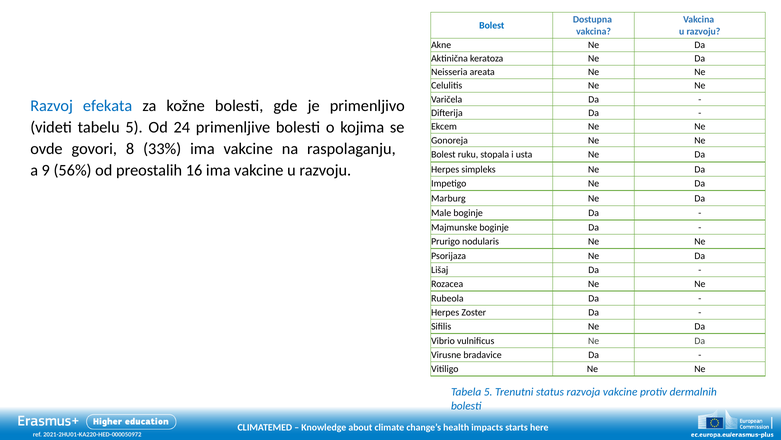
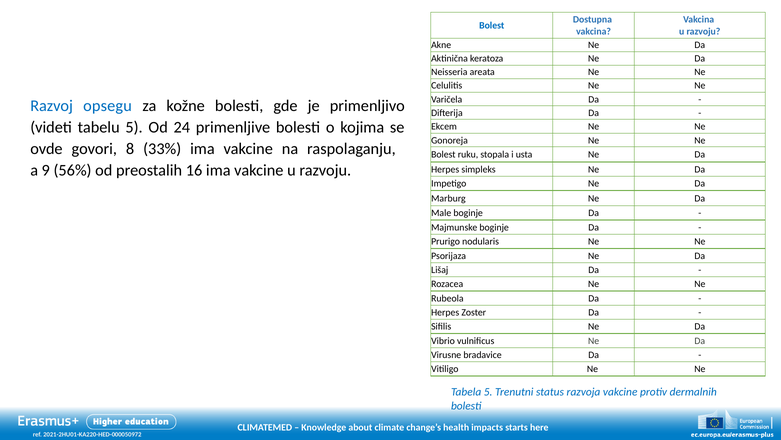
efekata: efekata -> opsegu
